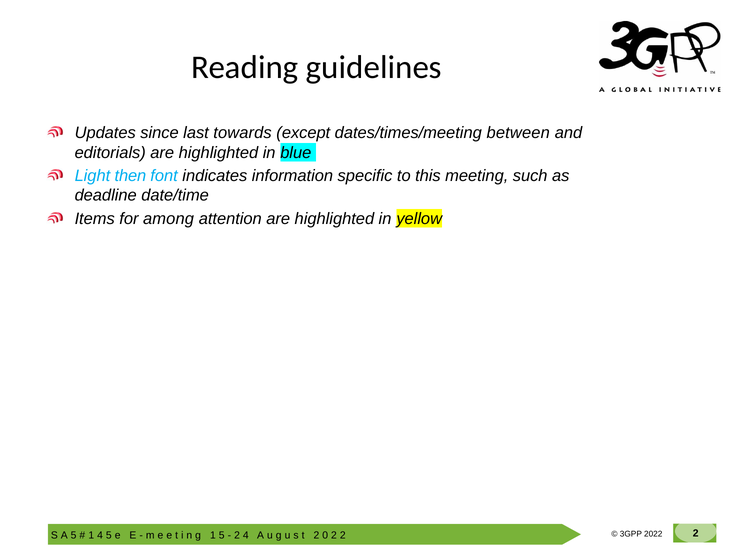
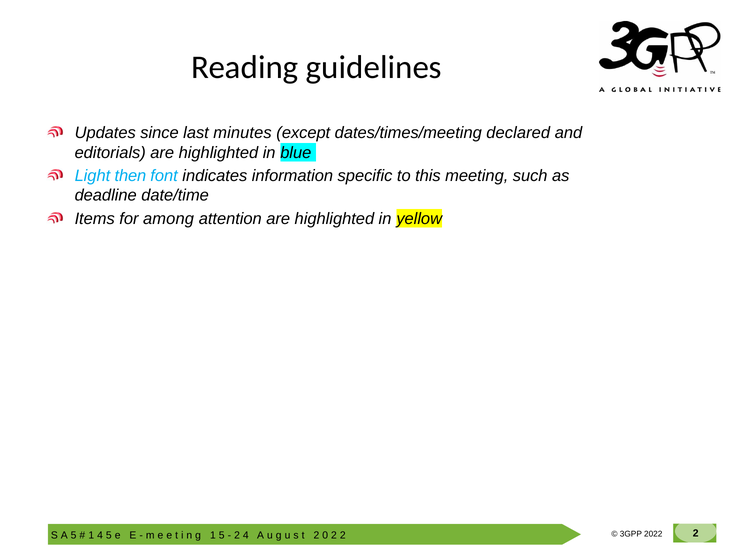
towards: towards -> minutes
between: between -> declared
